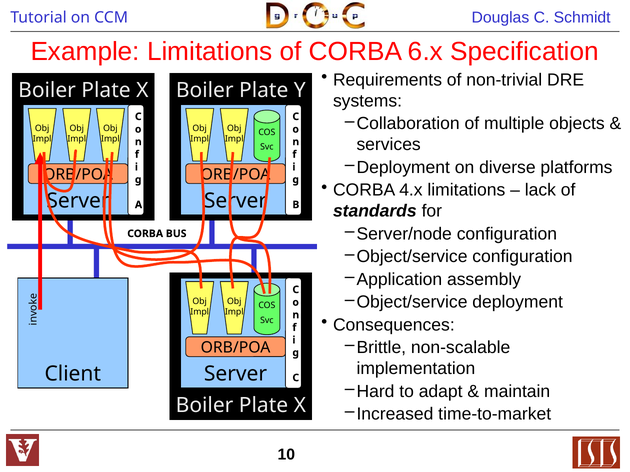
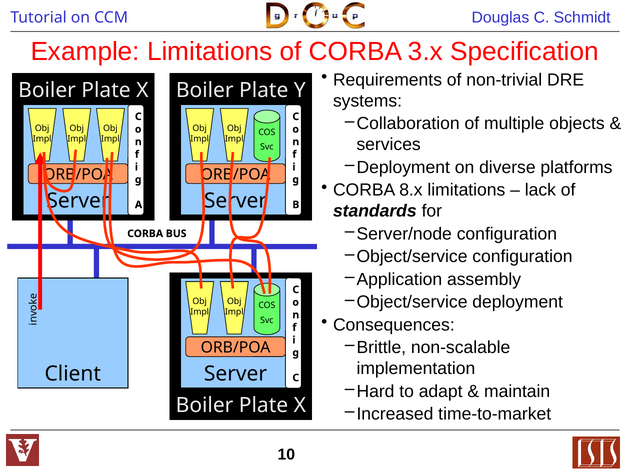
6.x: 6.x -> 3.x
4.x: 4.x -> 8.x
